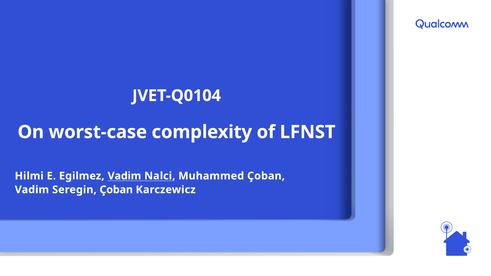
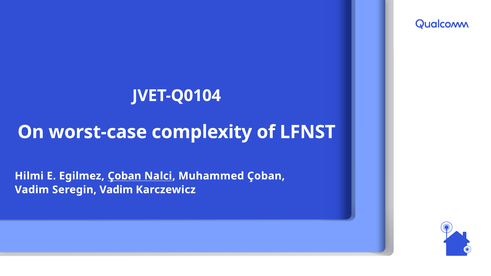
Egilmez Vadim: Vadim -> Çoban
Seregin Çoban: Çoban -> Vadim
